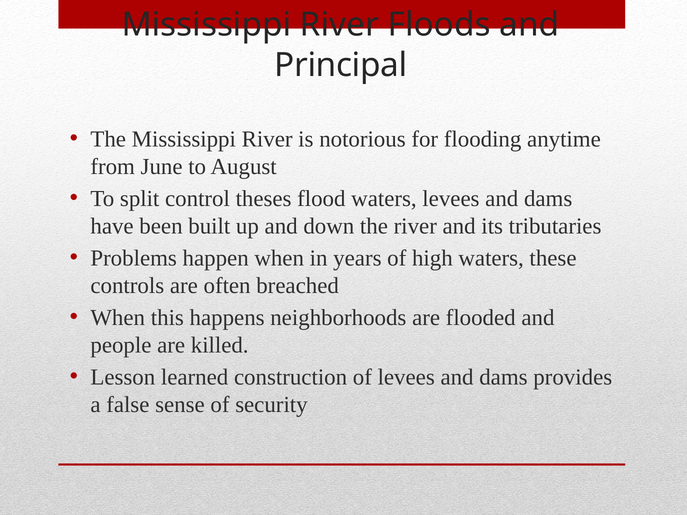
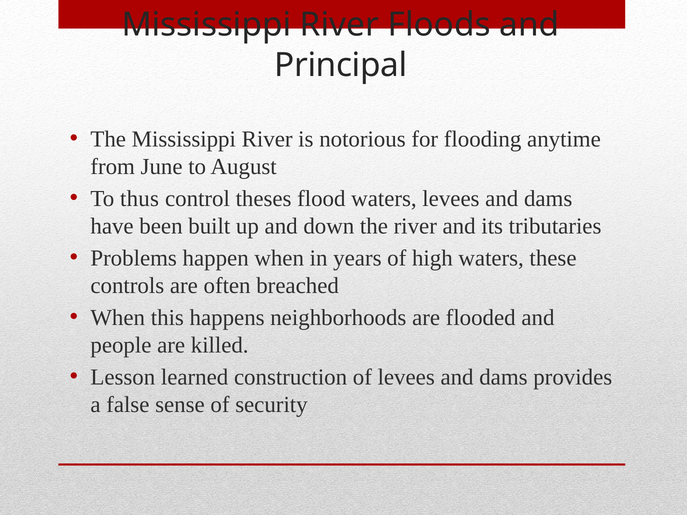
split: split -> thus
